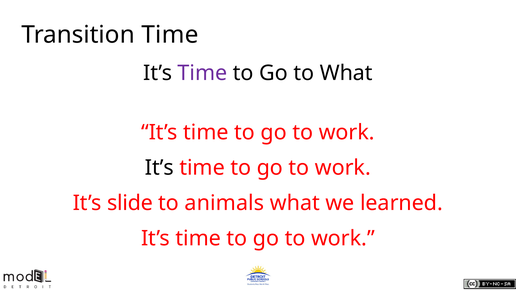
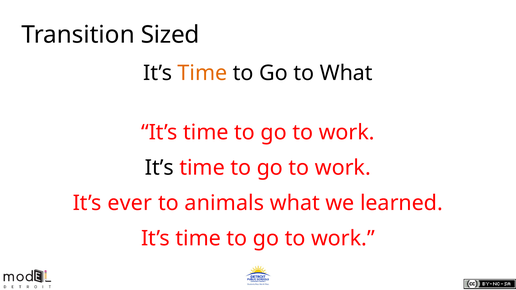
Transition Time: Time -> Sized
Time at (202, 73) colour: purple -> orange
slide: slide -> ever
